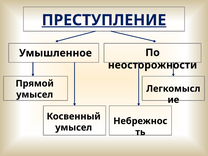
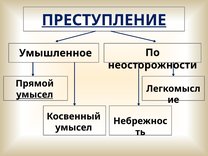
умысел at (35, 95) underline: none -> present
